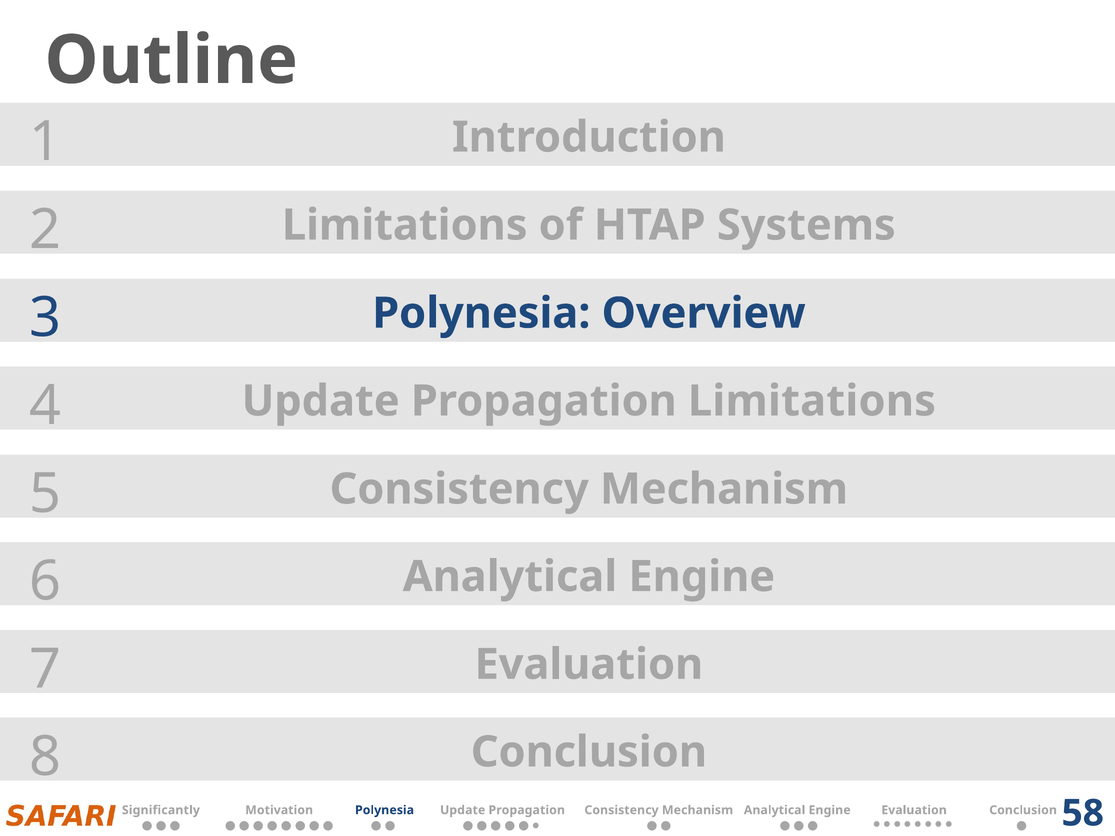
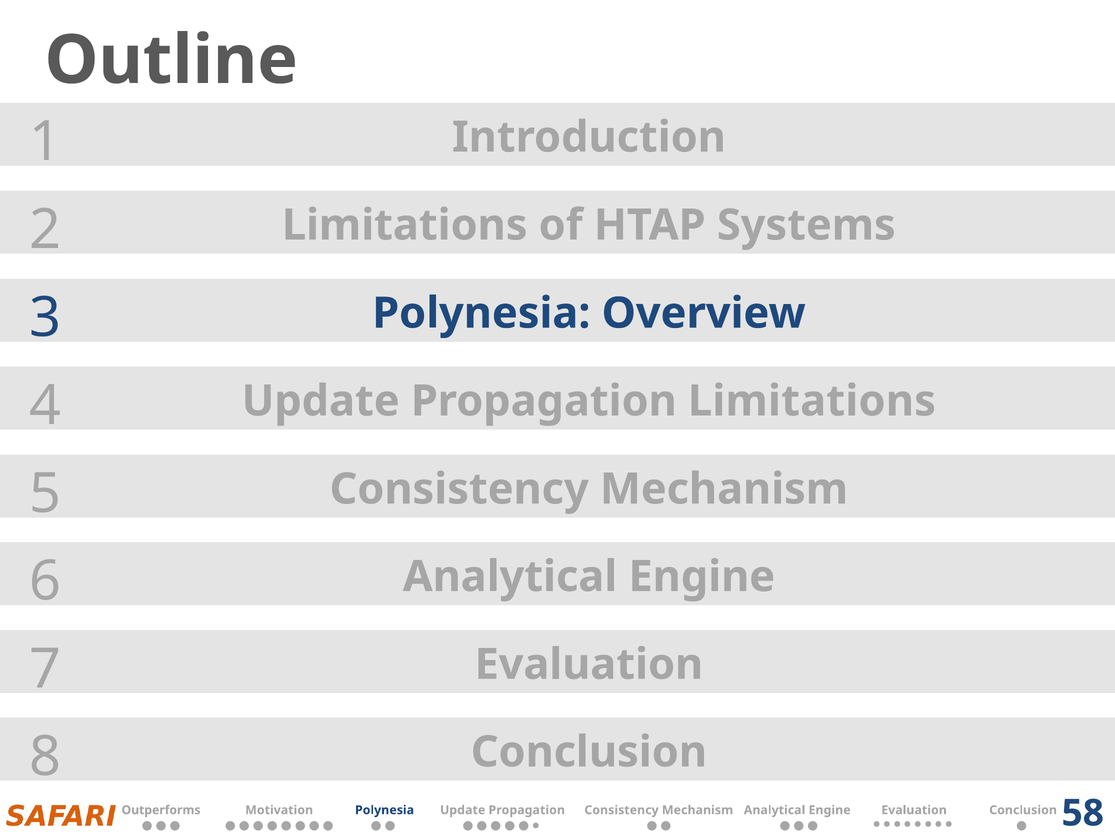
Significantly: Significantly -> Outperforms
